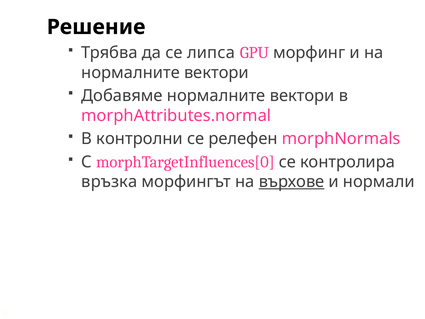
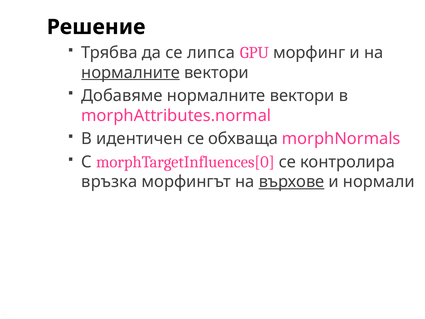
нормалните at (131, 72) underline: none -> present
контролни: контролни -> идентичен
релефен: релефен -> обхваща
